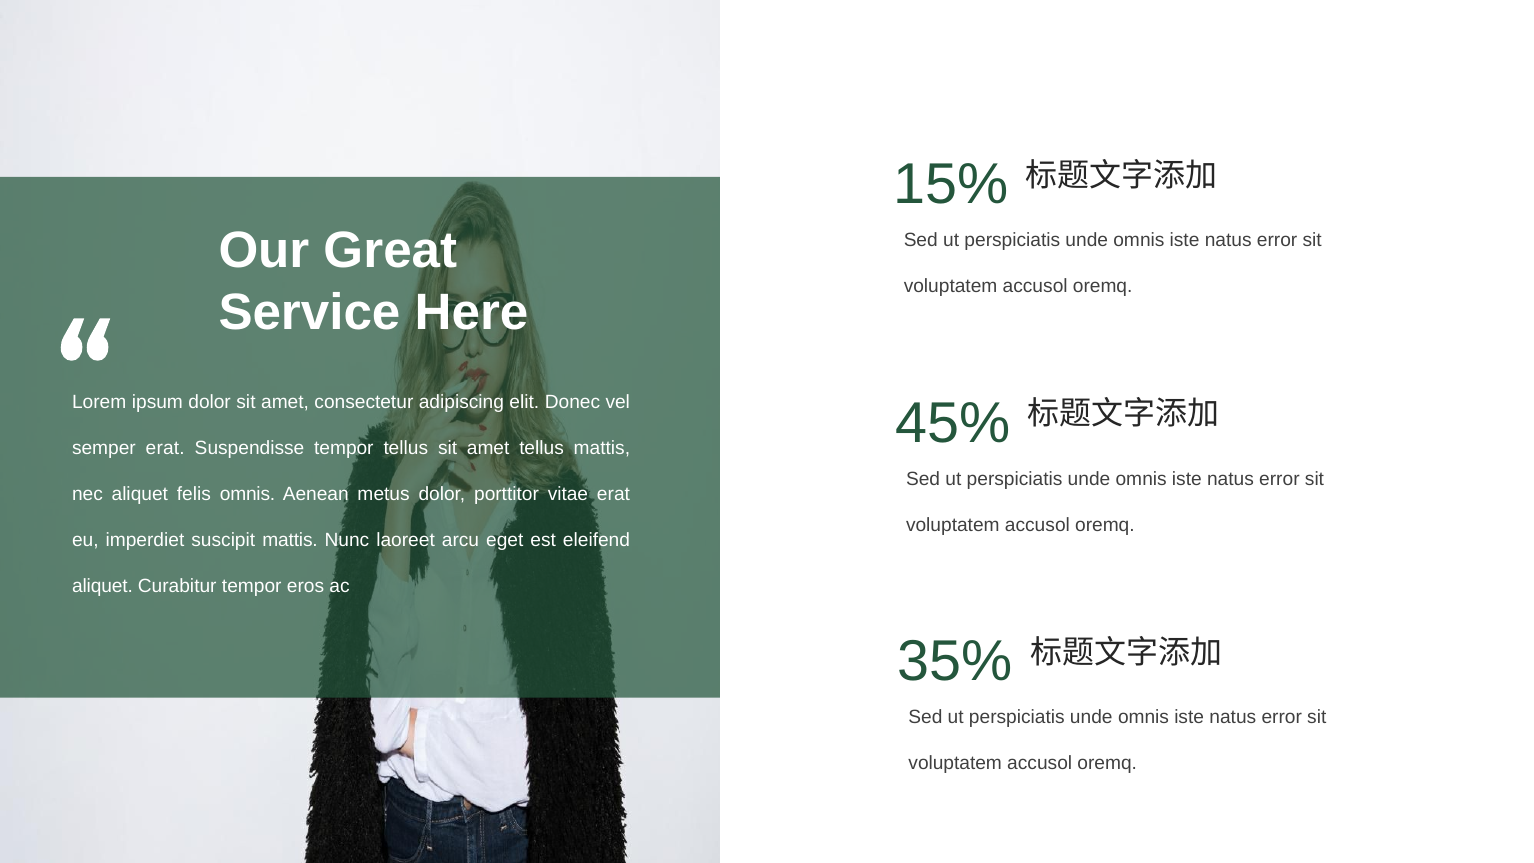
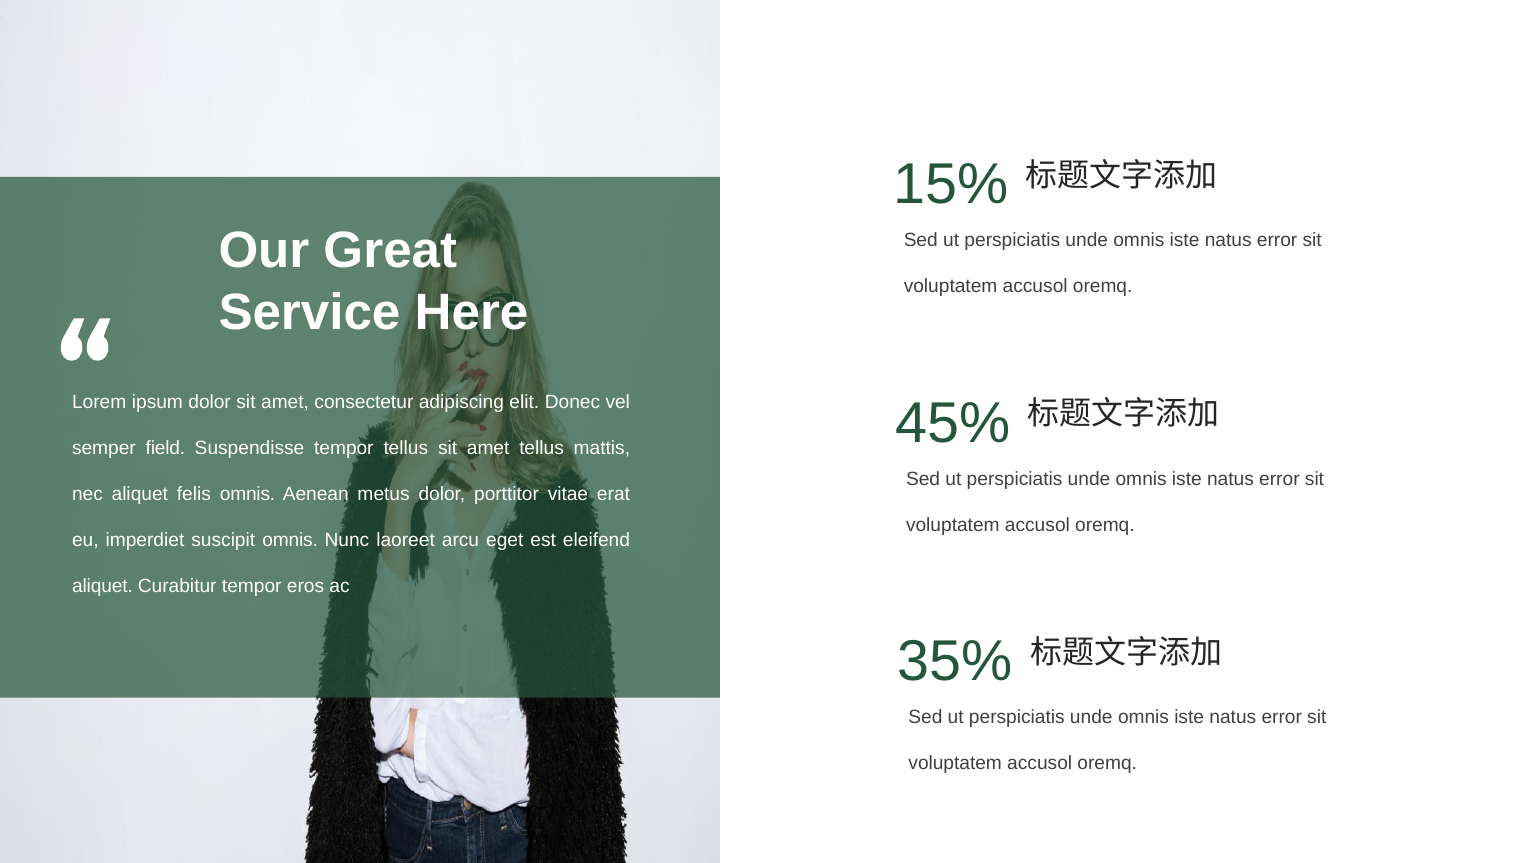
semper erat: erat -> field
suscipit mattis: mattis -> omnis
